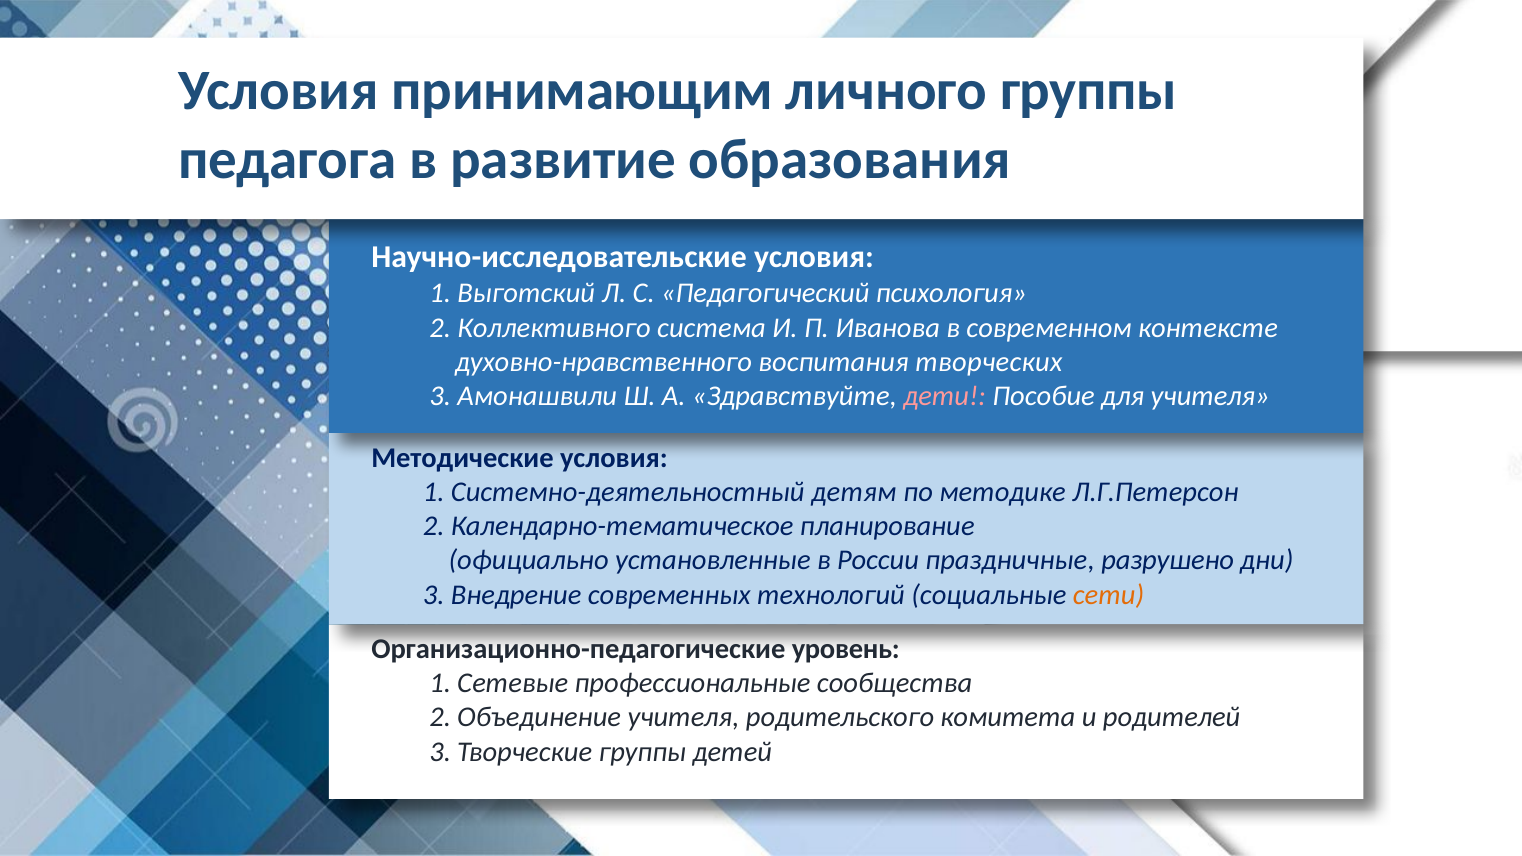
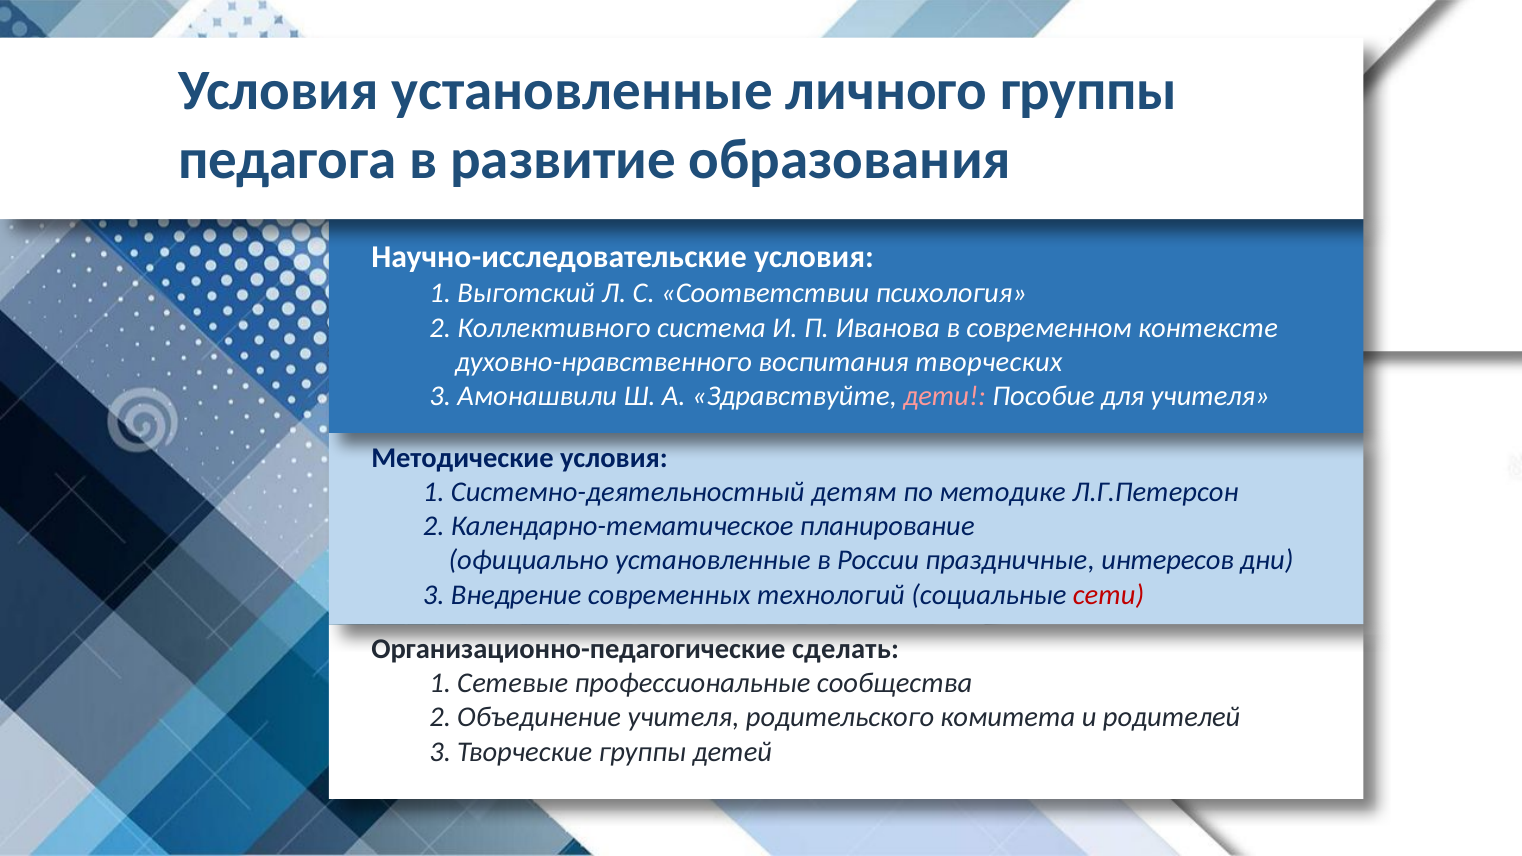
Условия принимающим: принимающим -> установленные
Педагогический: Педагогический -> Соответствии
разрушено: разрушено -> интересов
сети colour: orange -> red
уровень: уровень -> сделать
